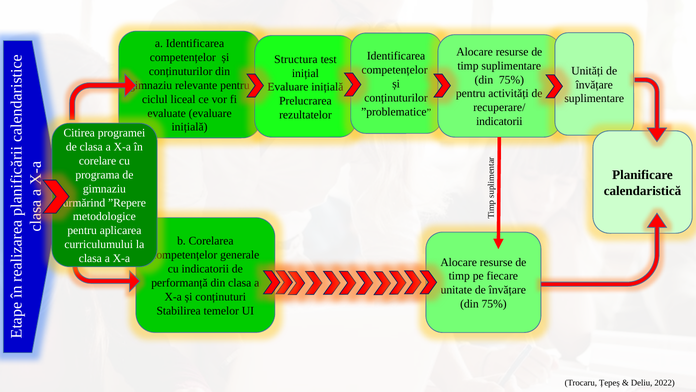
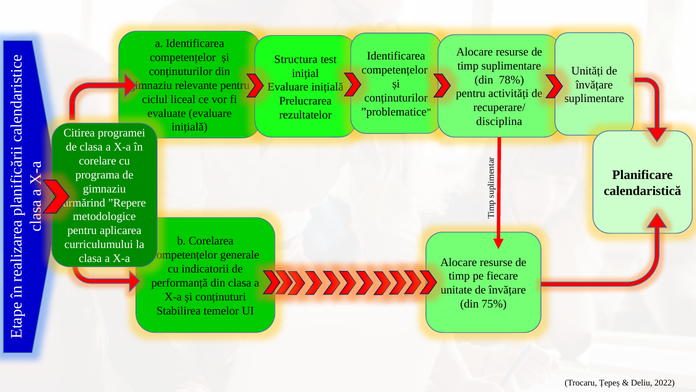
75% at (511, 80): 75% -> 78%
indicatorii at (499, 121): indicatorii -> disciplina
